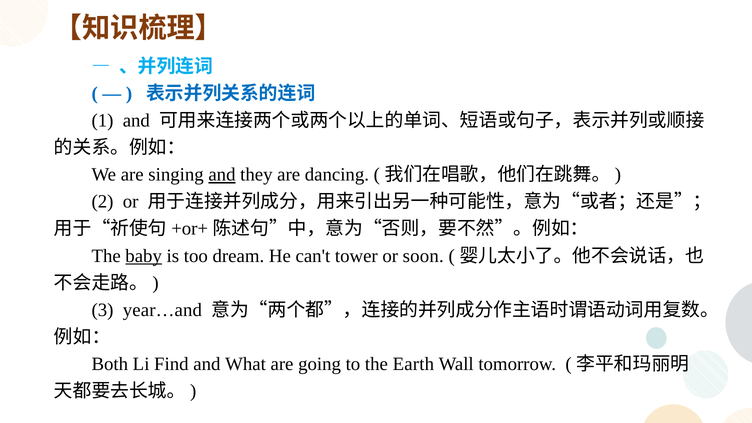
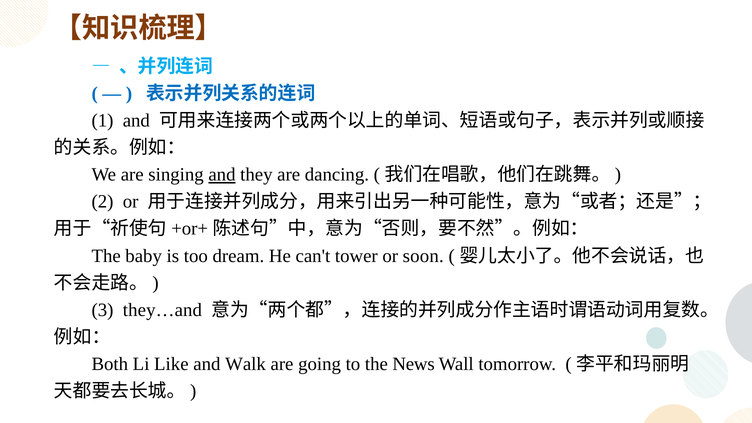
baby underline: present -> none
year…and: year…and -> they…and
Find: Find -> Like
What: What -> Walk
Earth: Earth -> News
